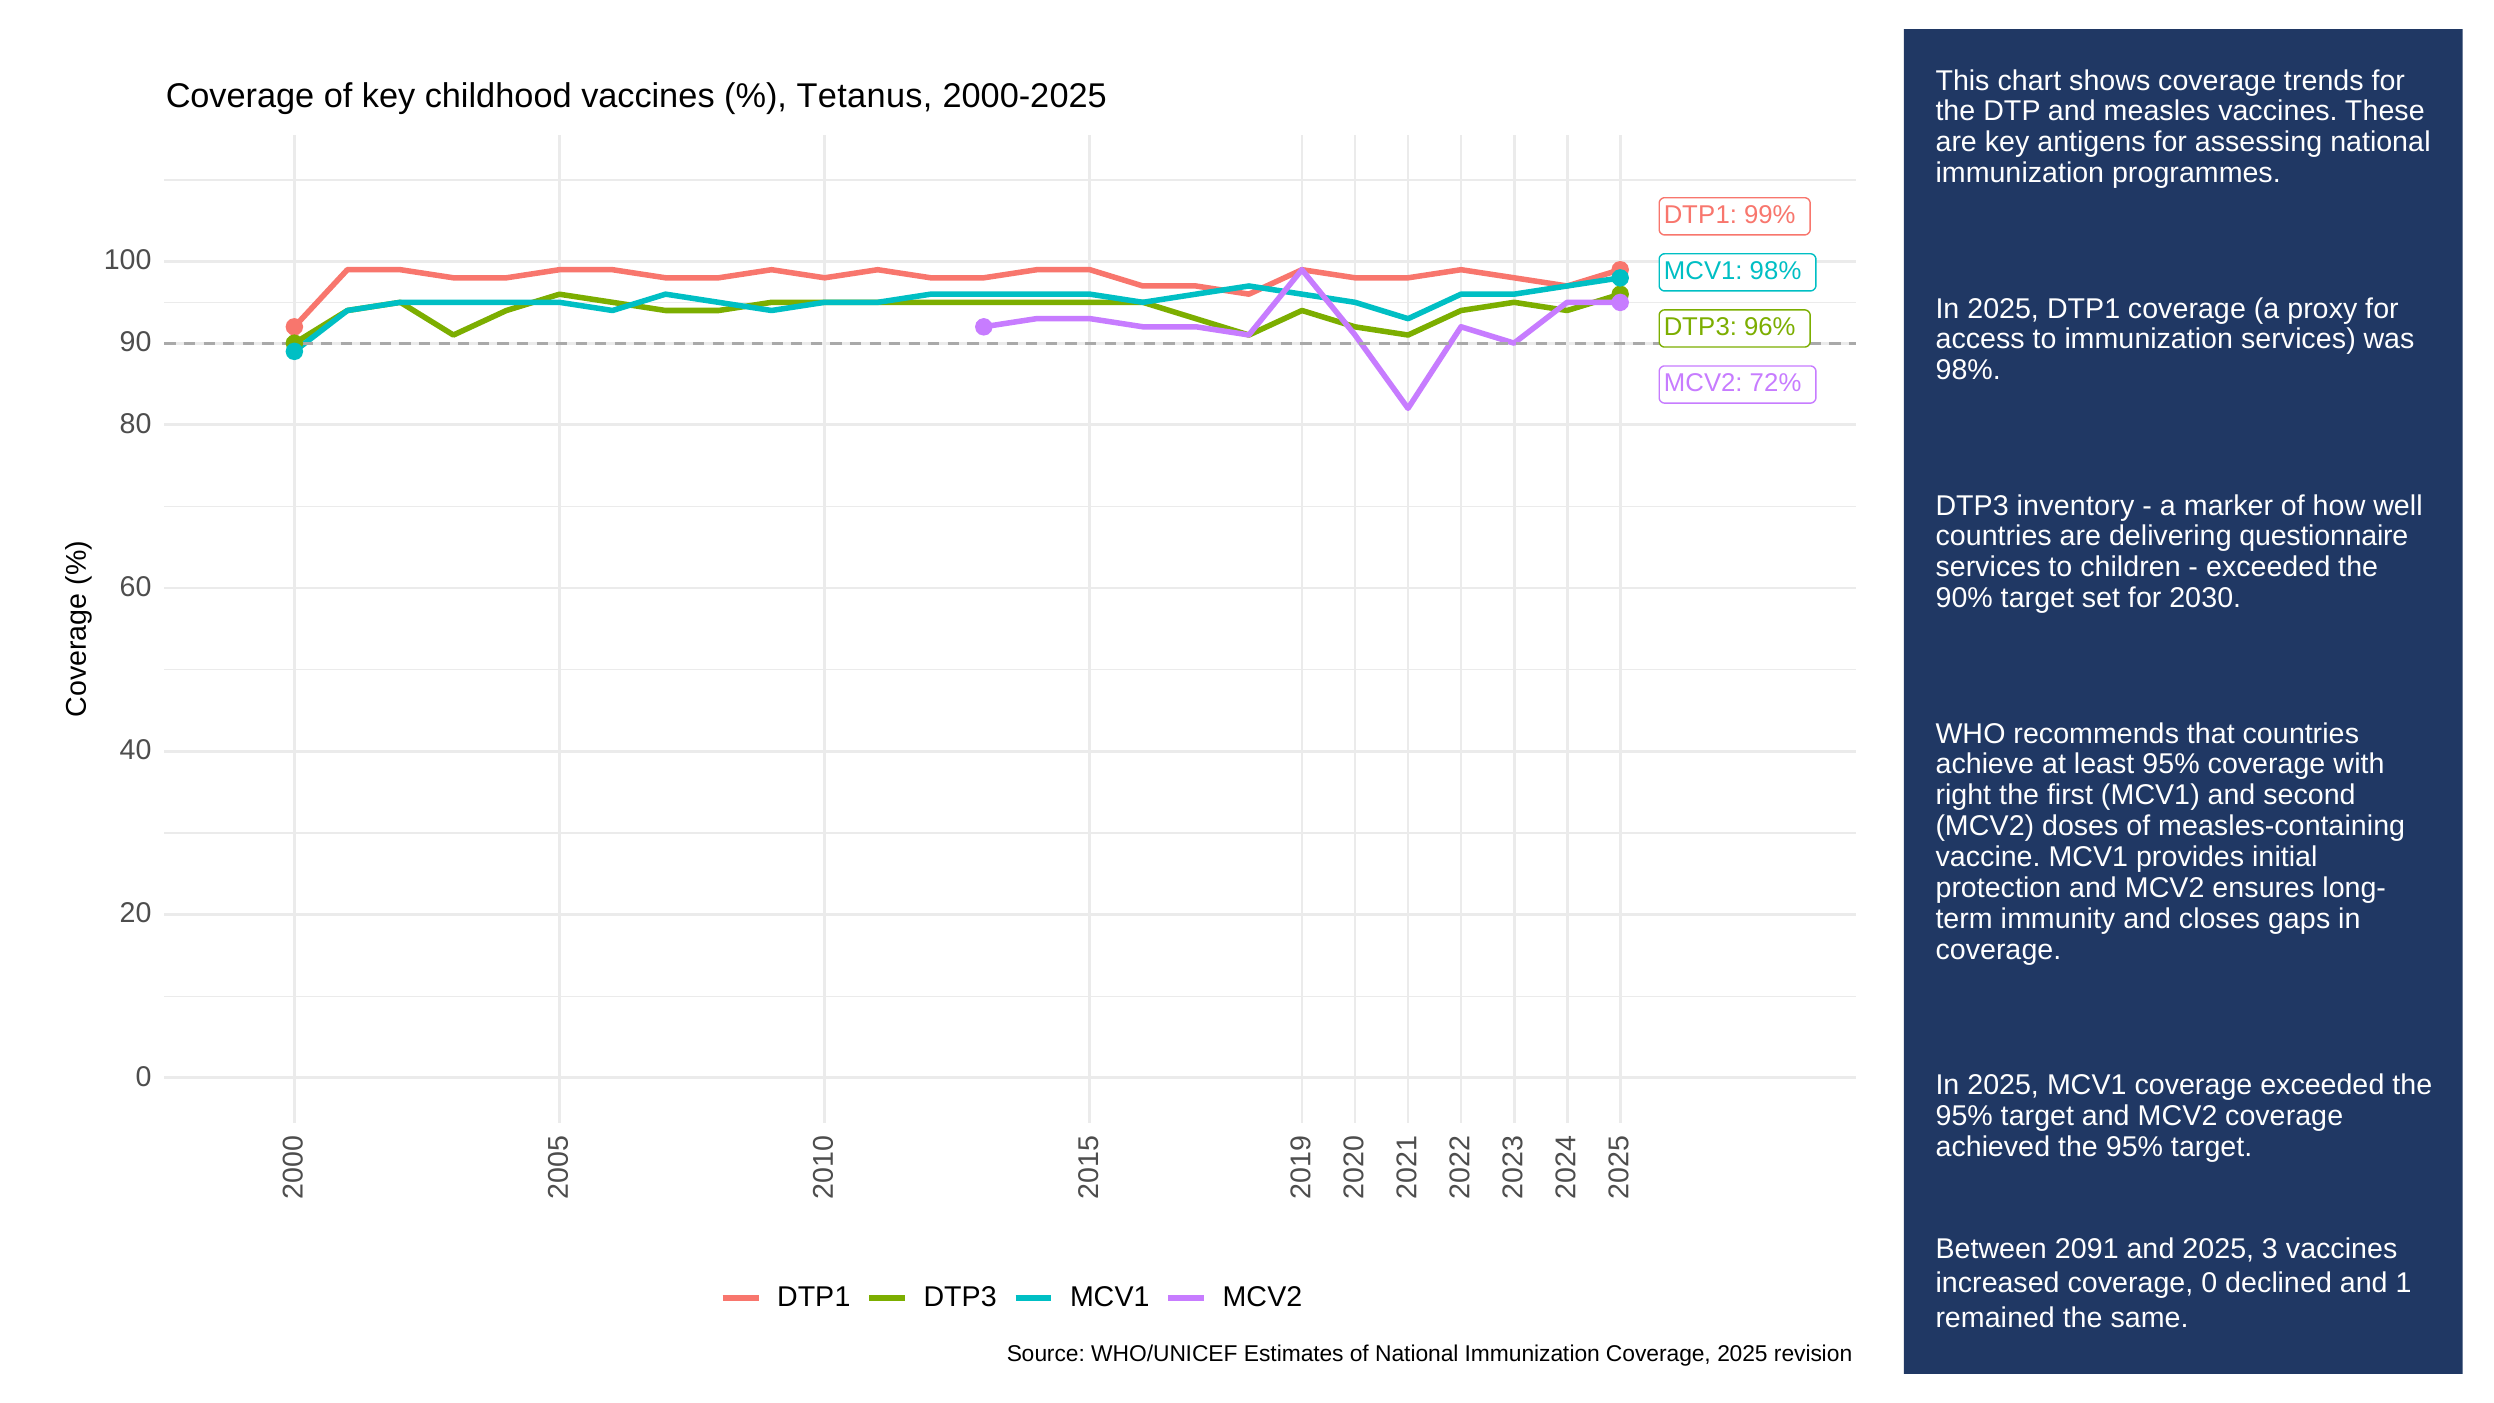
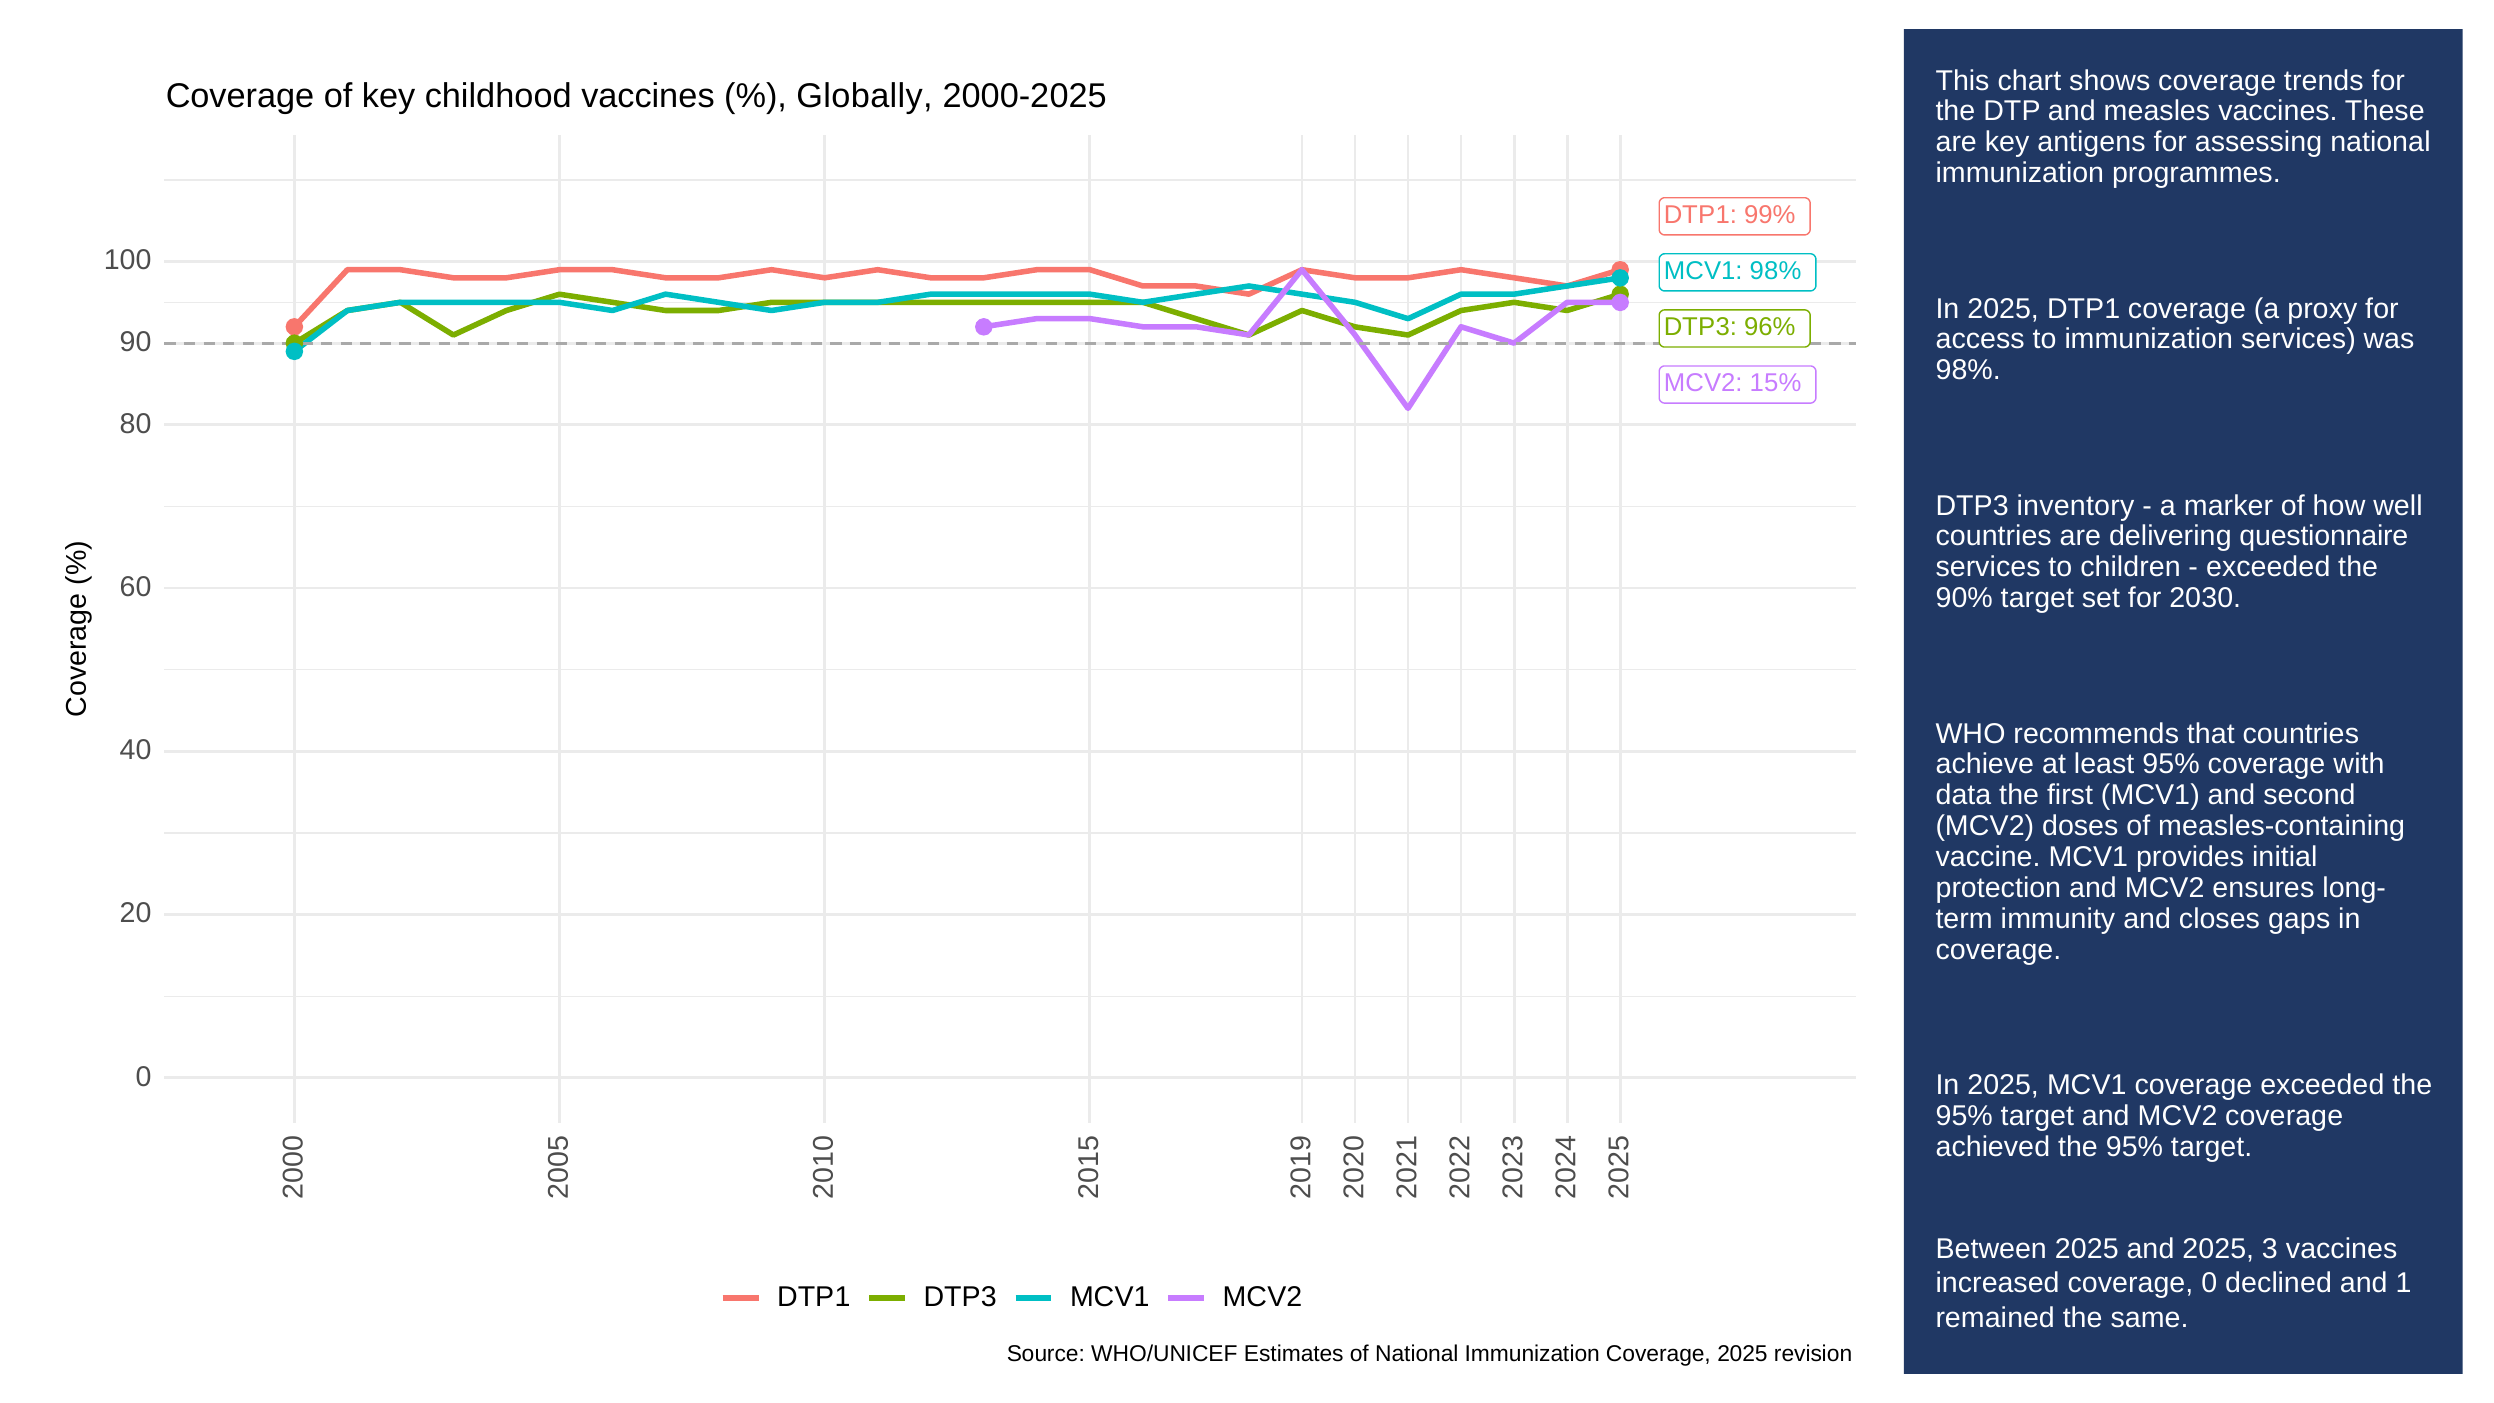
Tetanus: Tetanus -> Globally
72%: 72% -> 15%
right: right -> data
Between 2091: 2091 -> 2025
